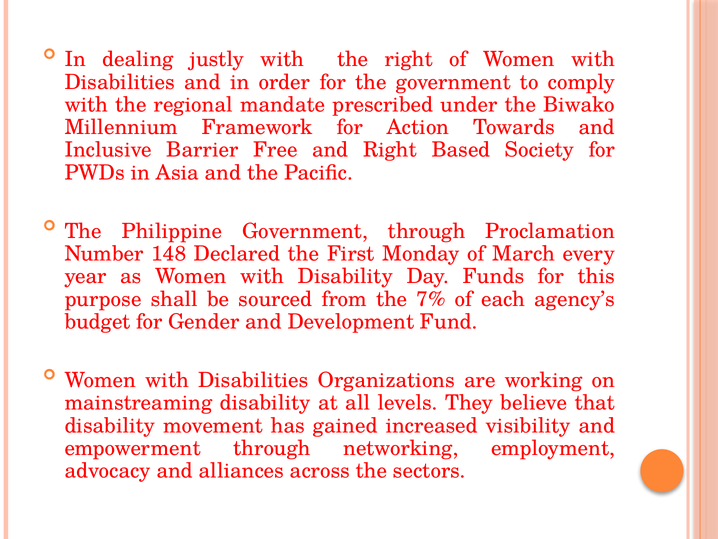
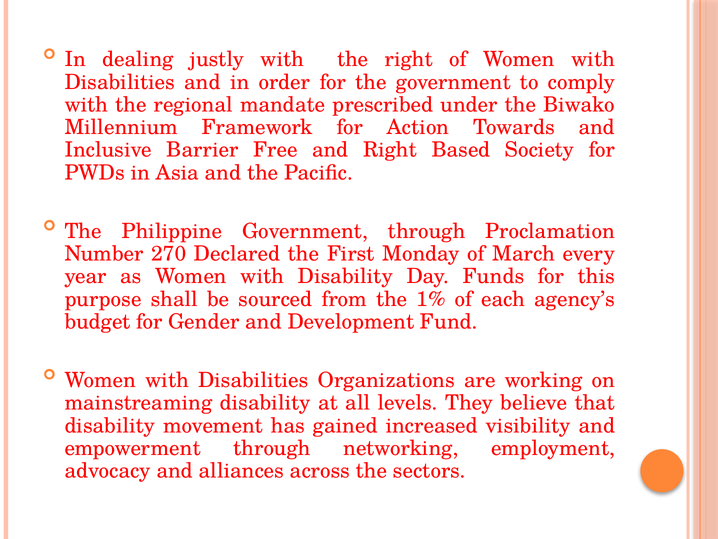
148: 148 -> 270
7%: 7% -> 1%
